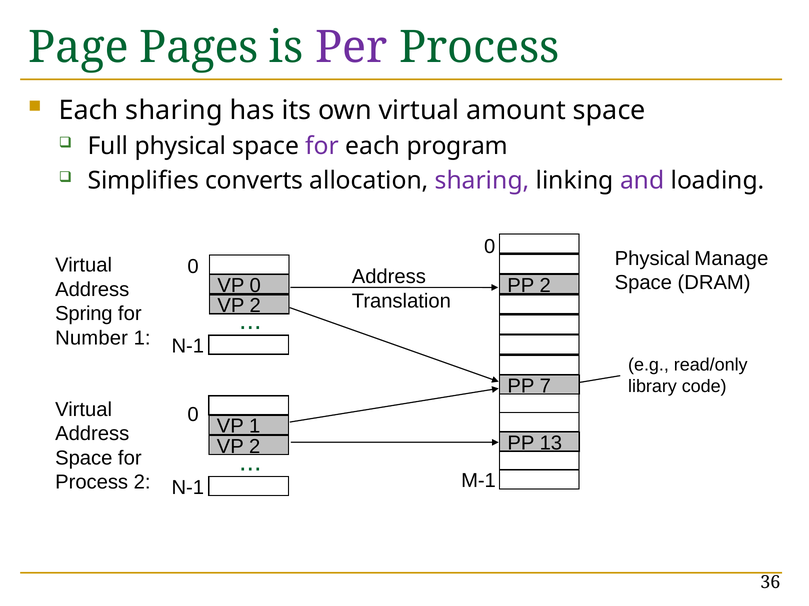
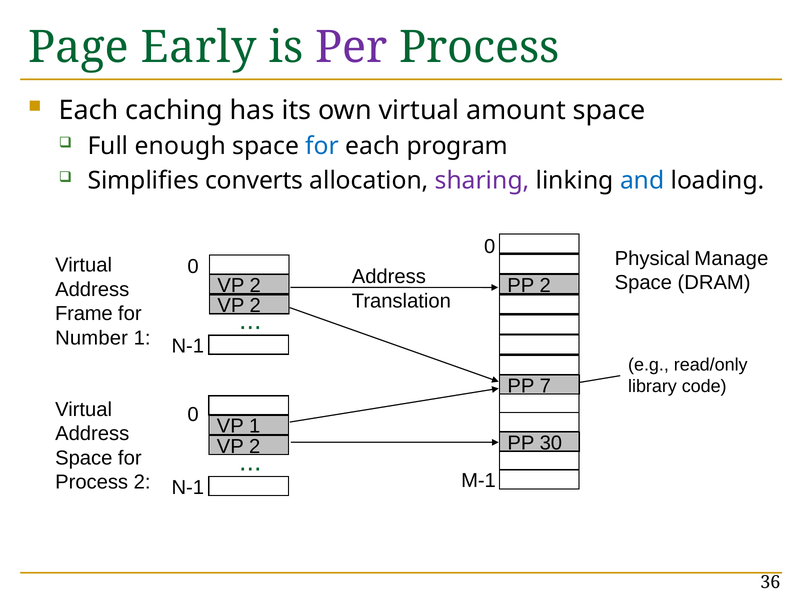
Pages: Pages -> Early
Each sharing: sharing -> caching
Full physical: physical -> enough
for at (322, 146) colour: purple -> blue
and colour: purple -> blue
0 at (255, 286): 0 -> 2
Spring: Spring -> Frame
13: 13 -> 30
